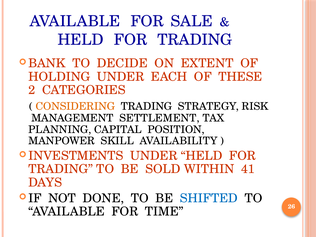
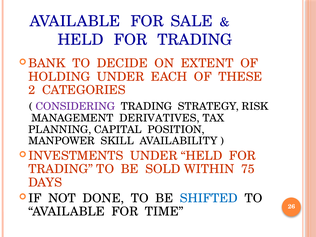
CONSIDERING colour: orange -> purple
SETTLEMENT: SETTLEMENT -> DERIVATIVES
41: 41 -> 75
